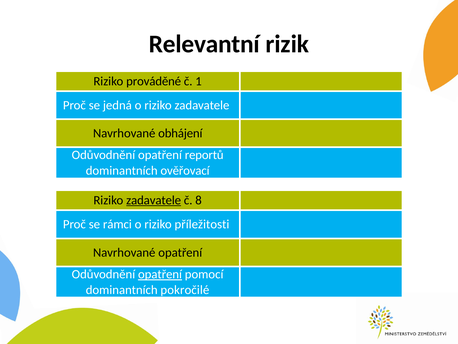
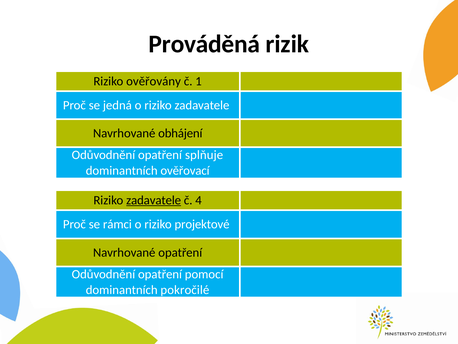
Relevantní: Relevantní -> Prováděná
prováděné: prováděné -> ověřovány
reportů: reportů -> splňuje
8: 8 -> 4
příležitosti: příležitosti -> projektové
opatření at (160, 274) underline: present -> none
